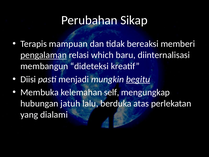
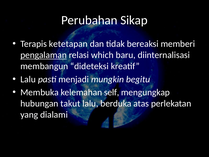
mampuan: mampuan -> ketetapan
Diisi at (28, 79): Diisi -> Lalu
begitu underline: present -> none
jatuh: jatuh -> takut
